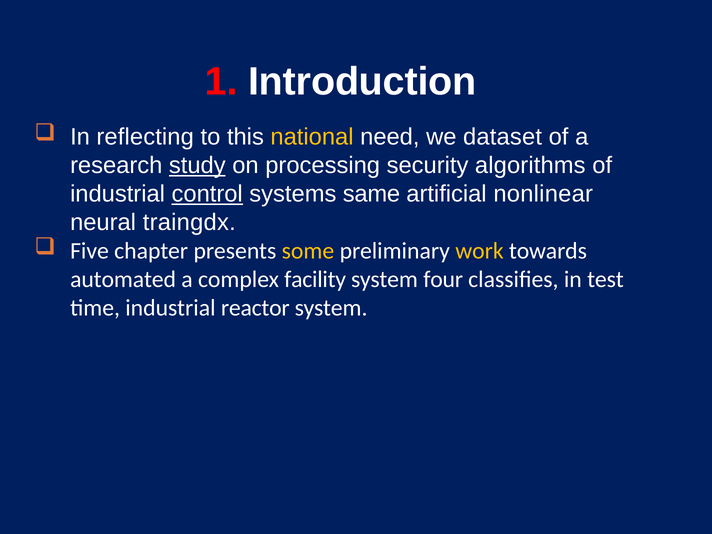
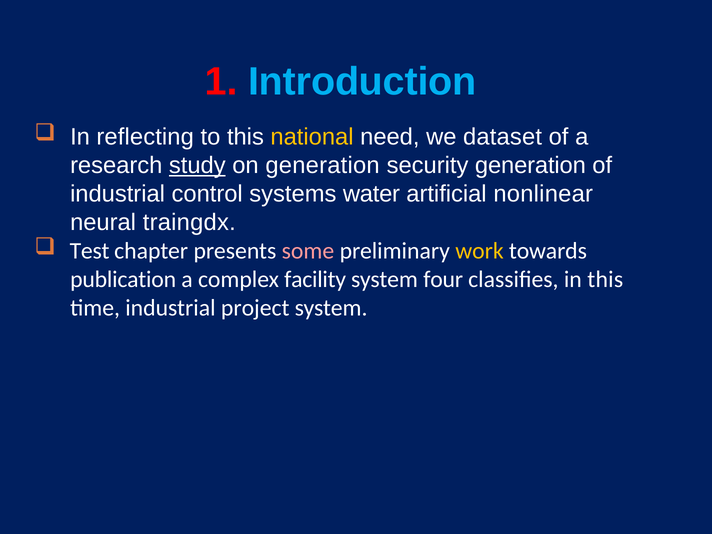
Introduction colour: white -> light blue
on processing: processing -> generation
security algorithms: algorithms -> generation
control underline: present -> none
same: same -> water
Five: Five -> Test
some colour: yellow -> pink
automated: automated -> publication
in test: test -> this
reactor: reactor -> project
